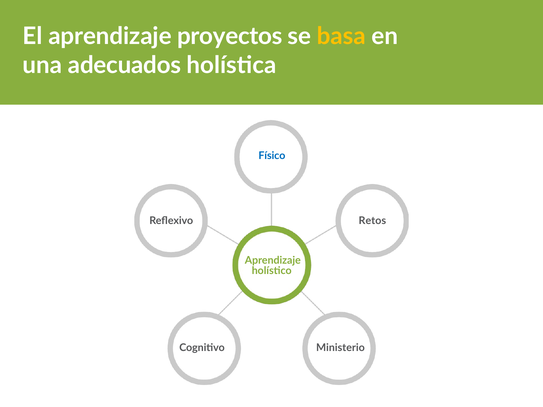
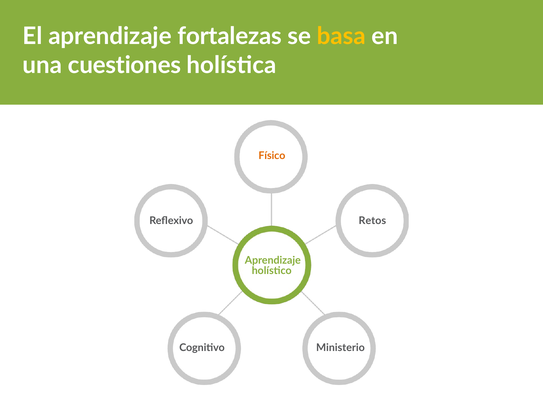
proyectos: proyectos -> fortalezas
adecuados: adecuados -> cuestiones
Físico colour: blue -> orange
